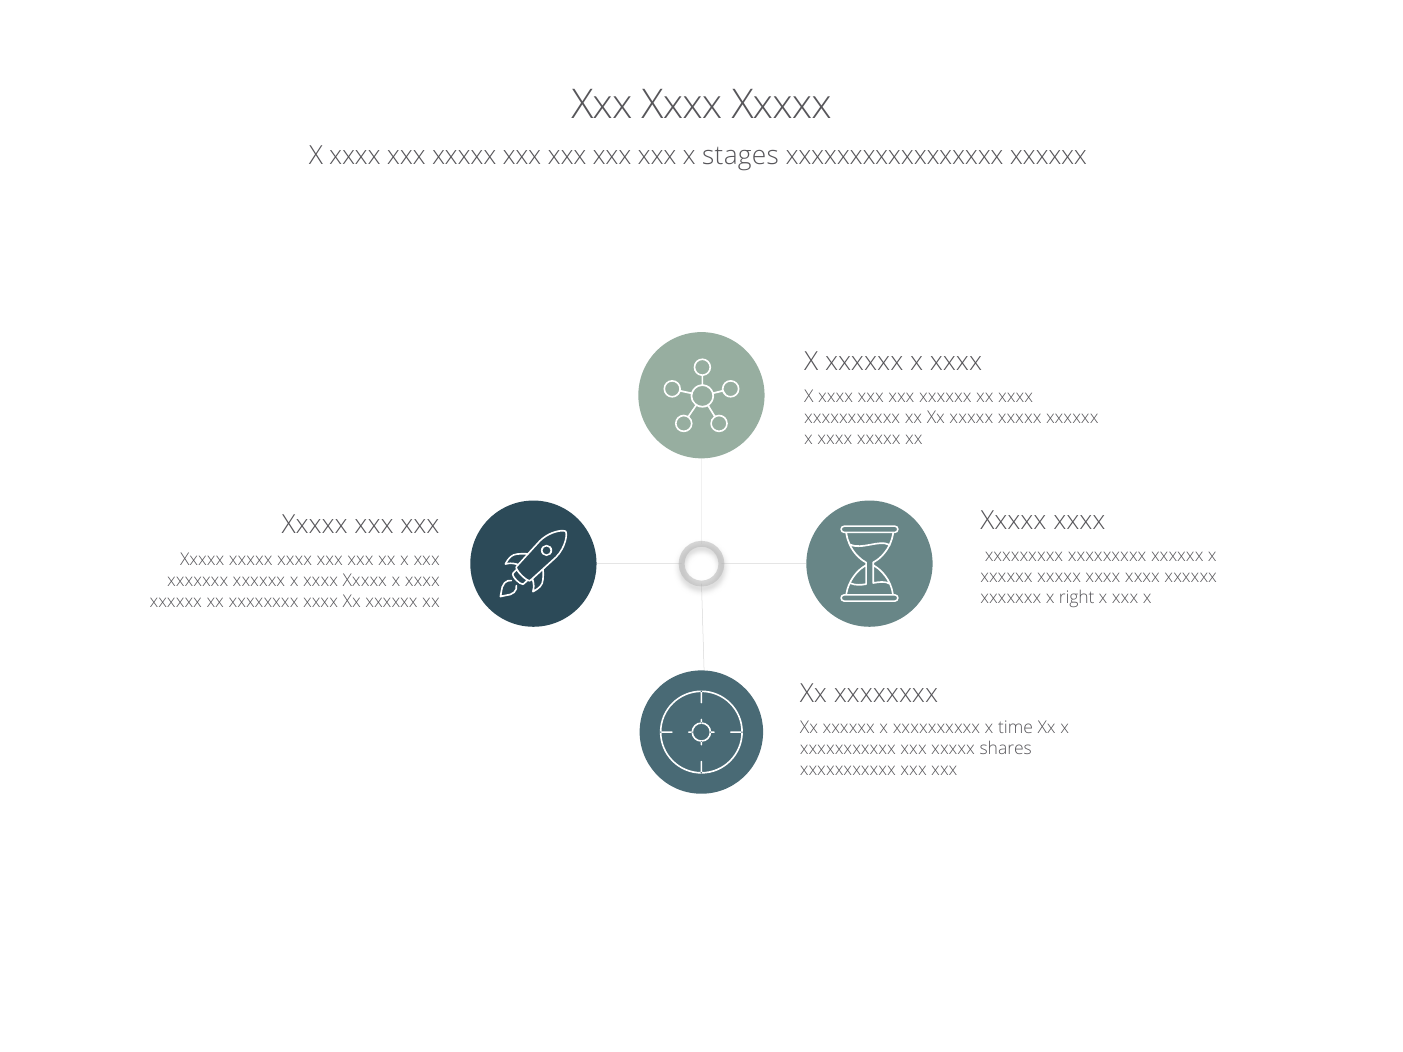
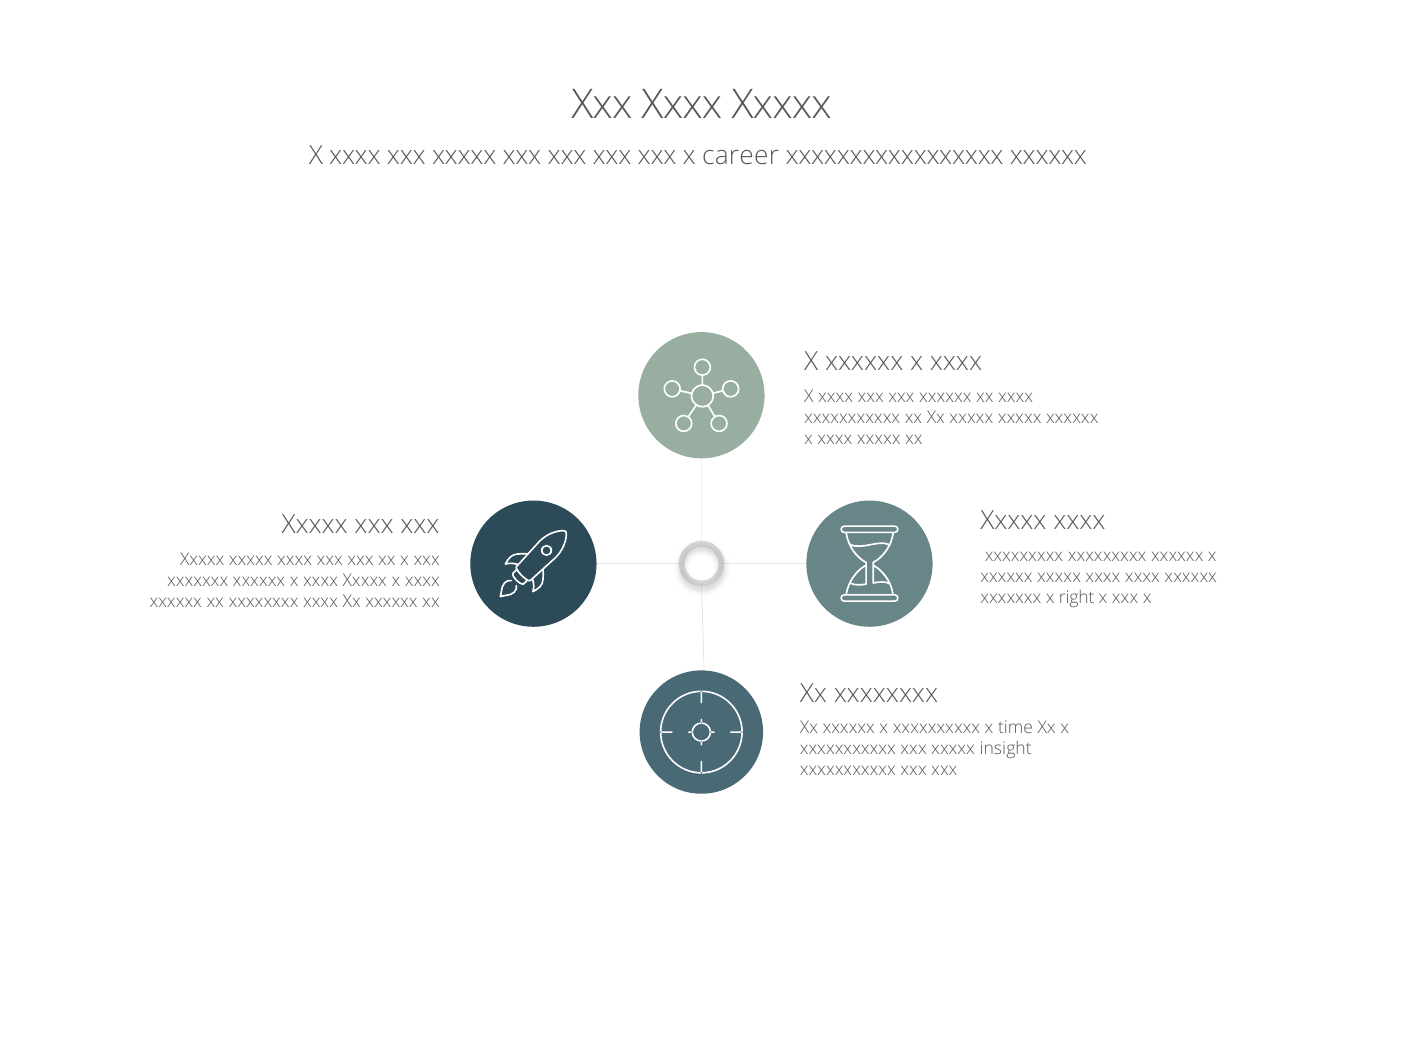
stages: stages -> career
shares: shares -> insight
